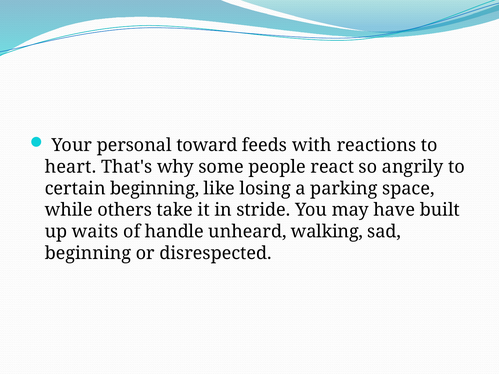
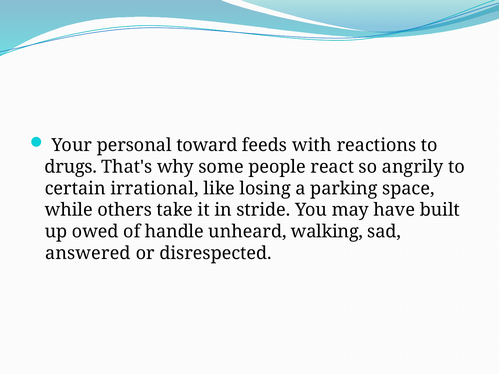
heart: heart -> drugs
certain beginning: beginning -> irrational
waits: waits -> owed
beginning at (88, 253): beginning -> answered
